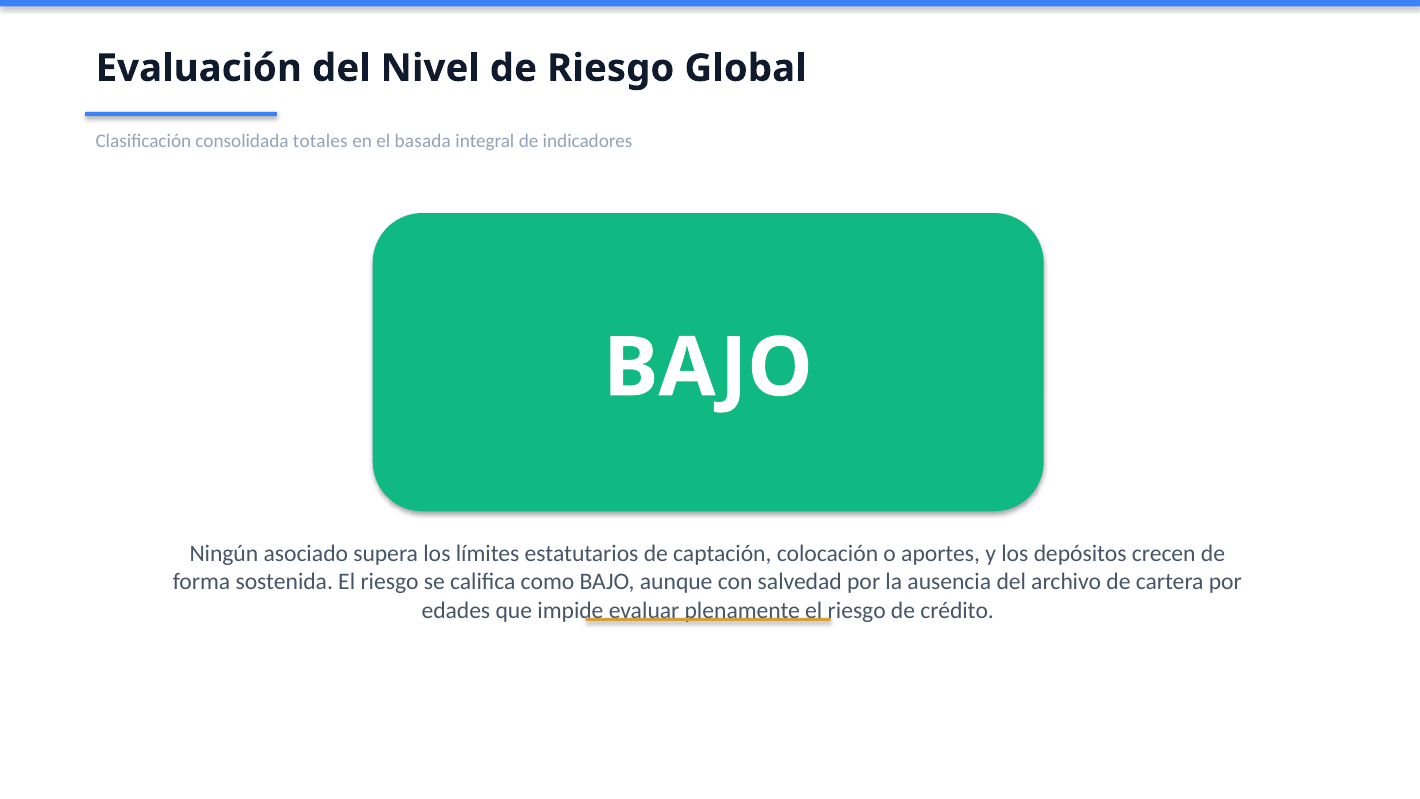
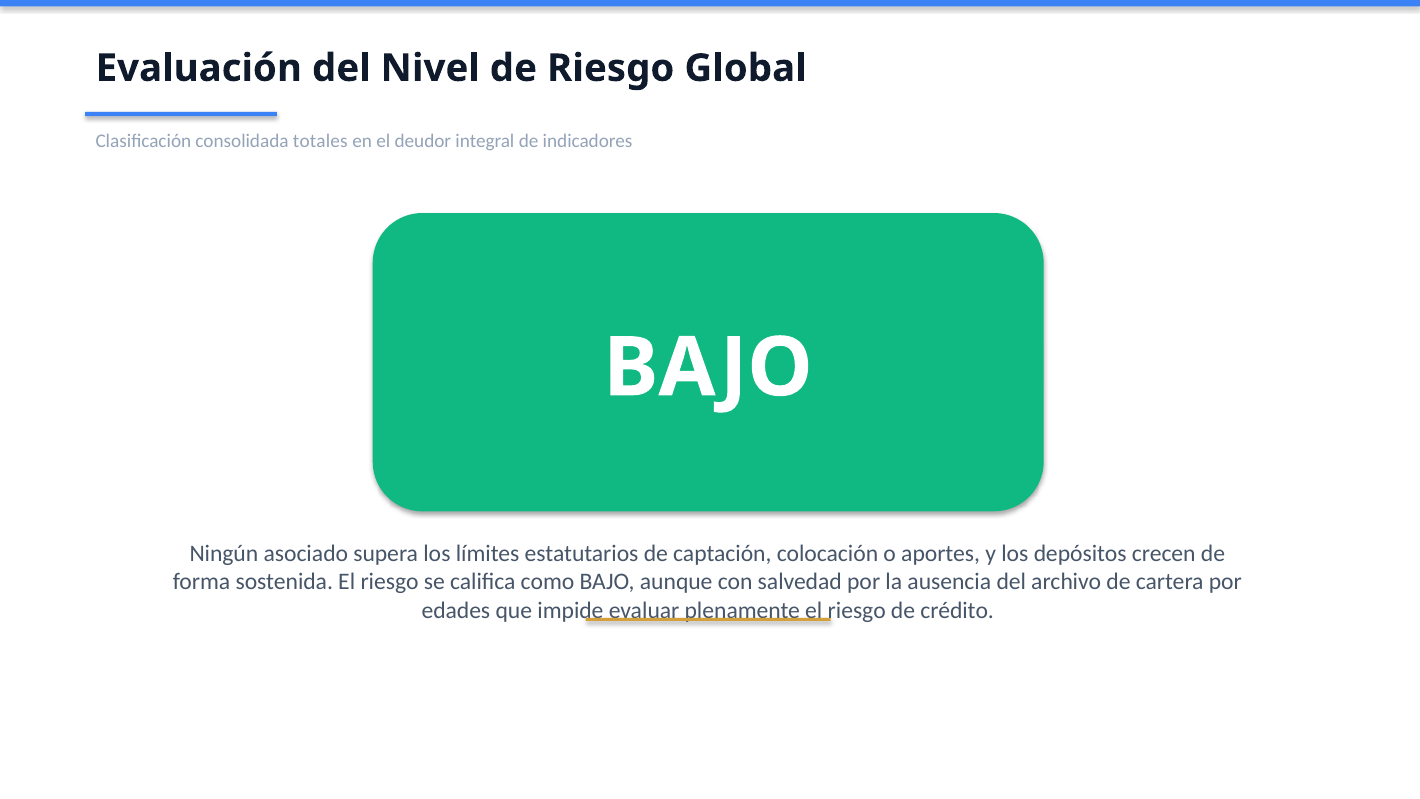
basada: basada -> deudor
